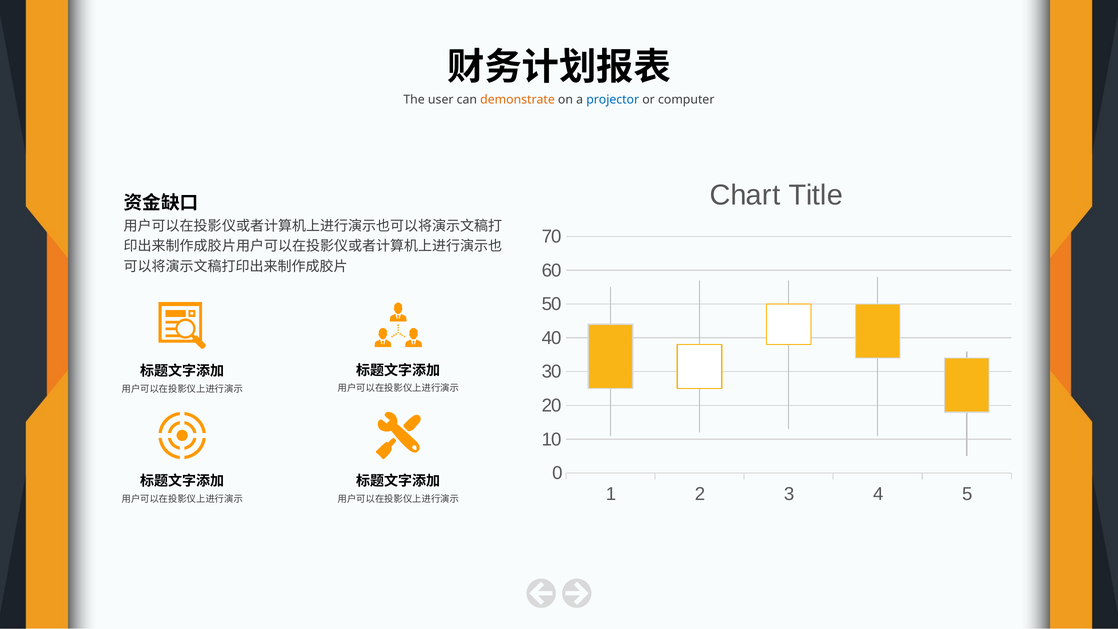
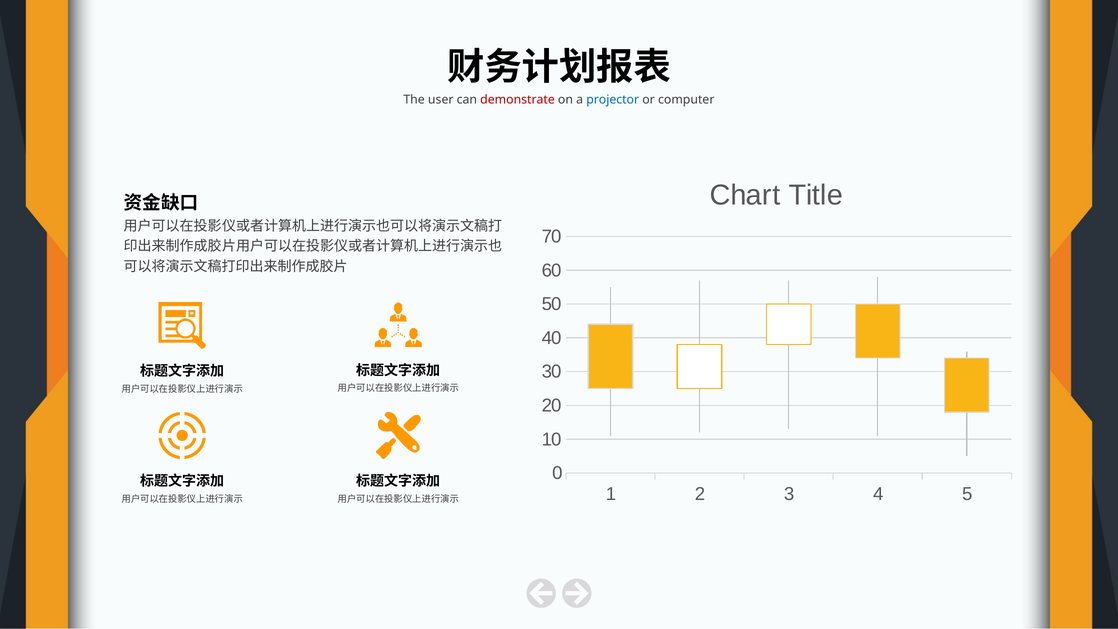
demonstrate colour: orange -> red
